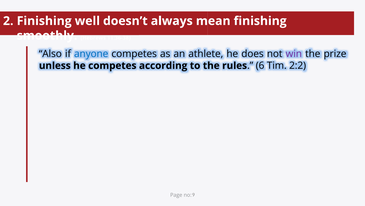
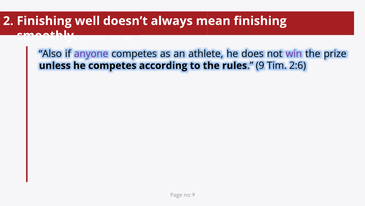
anyone colour: blue -> purple
6: 6 -> 9
2:2: 2:2 -> 2:6
